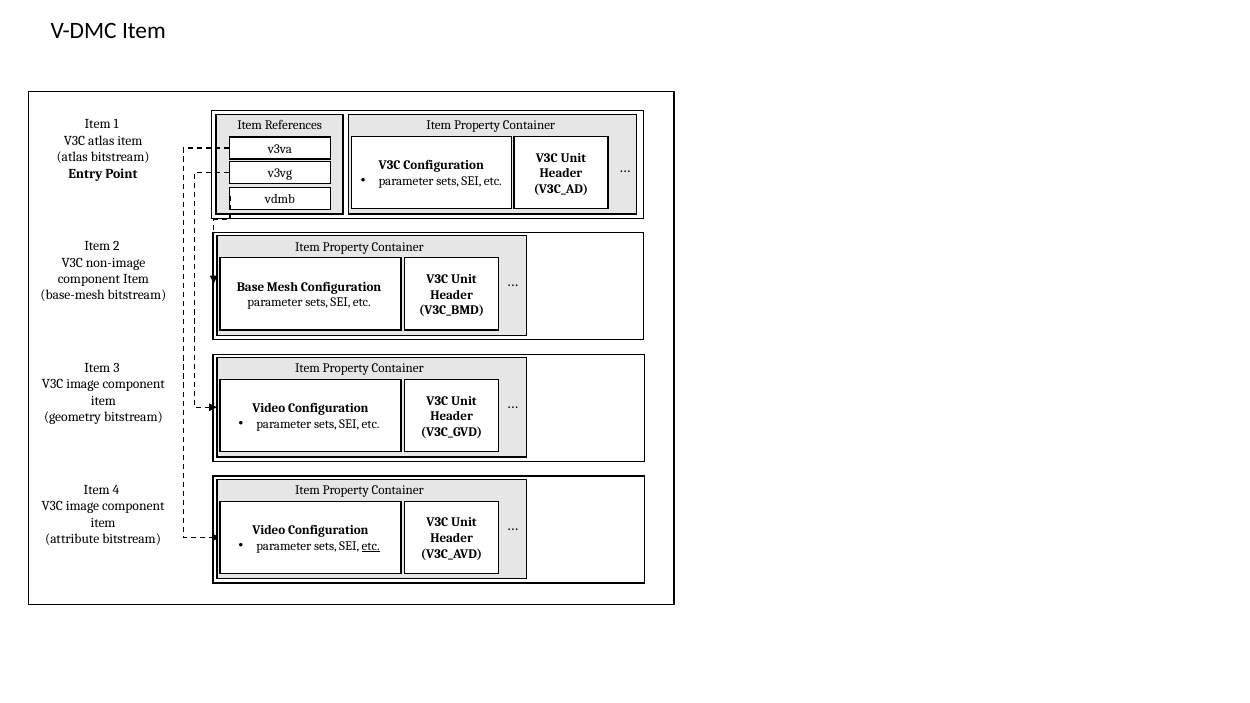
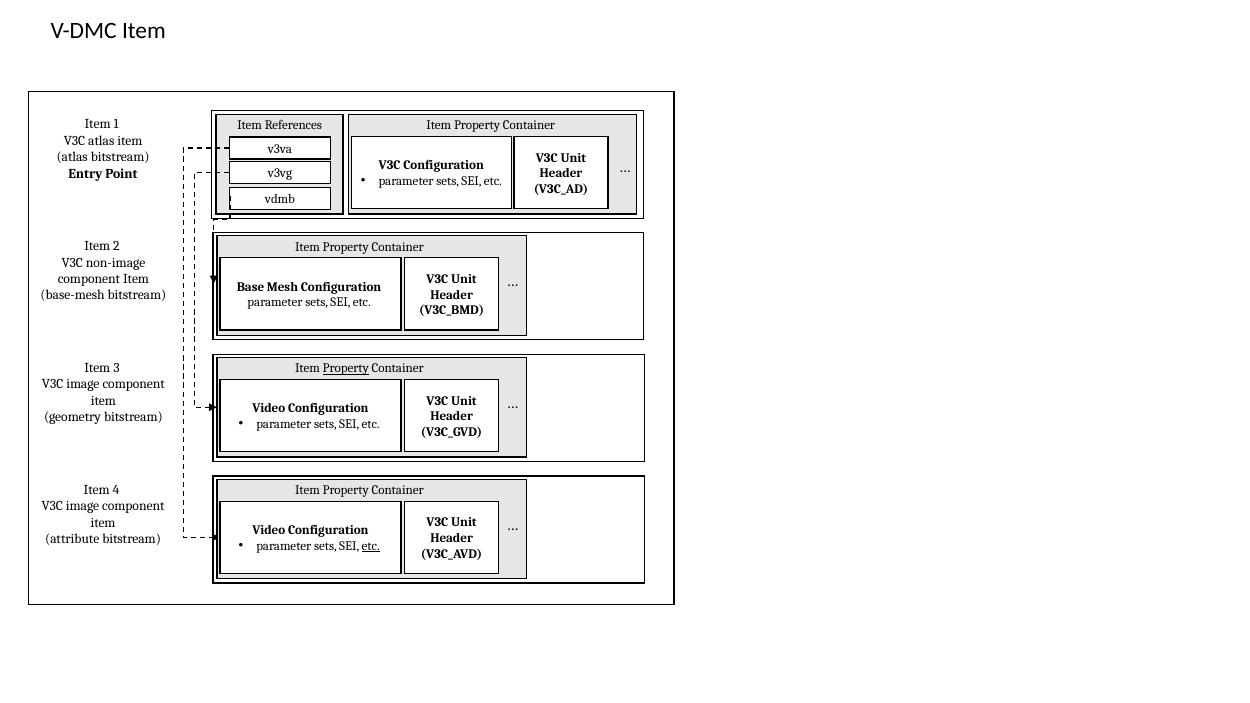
Property at (346, 369) underline: none -> present
